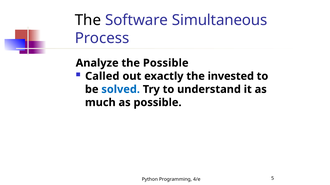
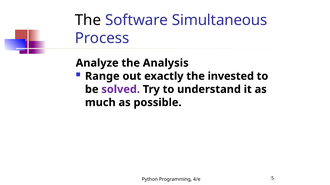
the Possible: Possible -> Analysis
Called: Called -> Range
solved colour: blue -> purple
